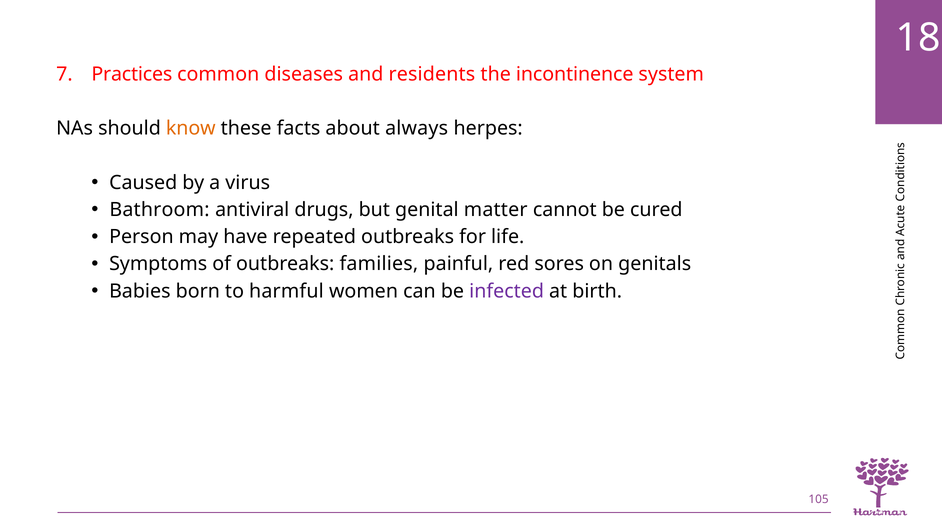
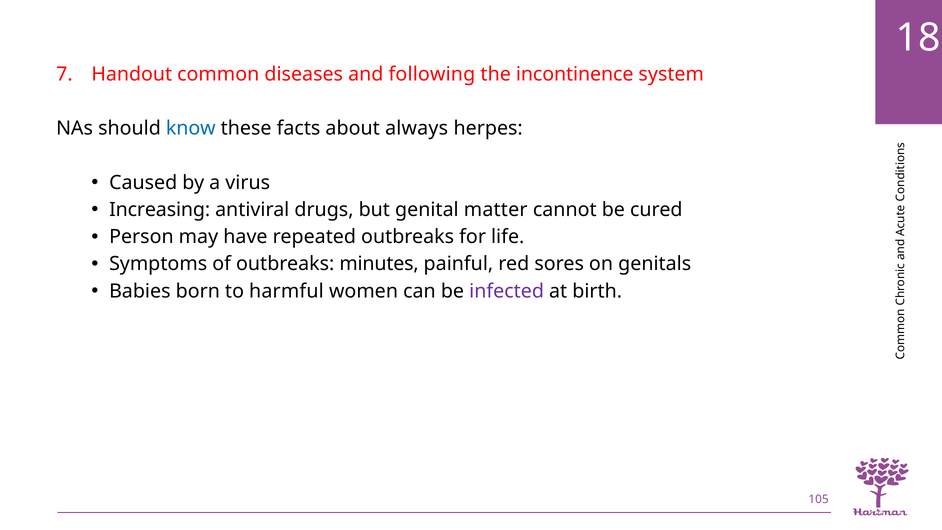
Practices: Practices -> Handout
residents: residents -> following
know colour: orange -> blue
Bathroom: Bathroom -> Increasing
families: families -> minutes
